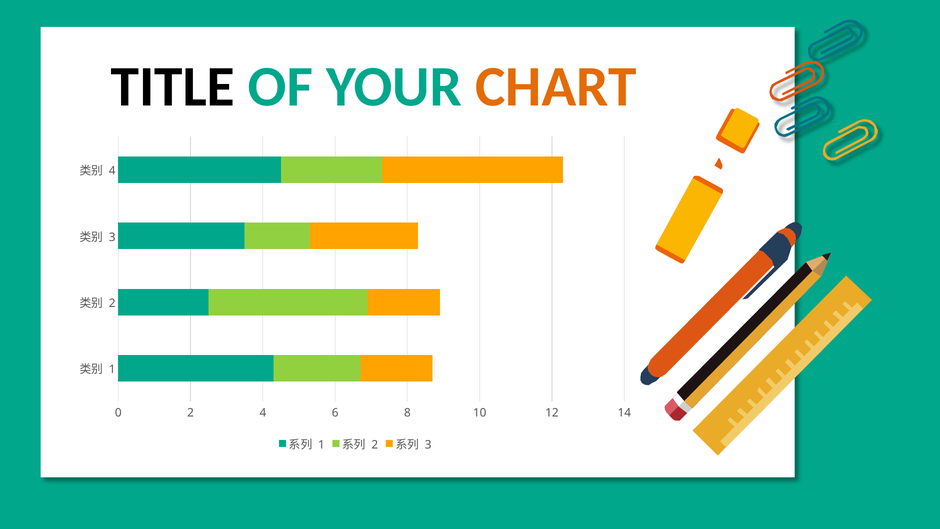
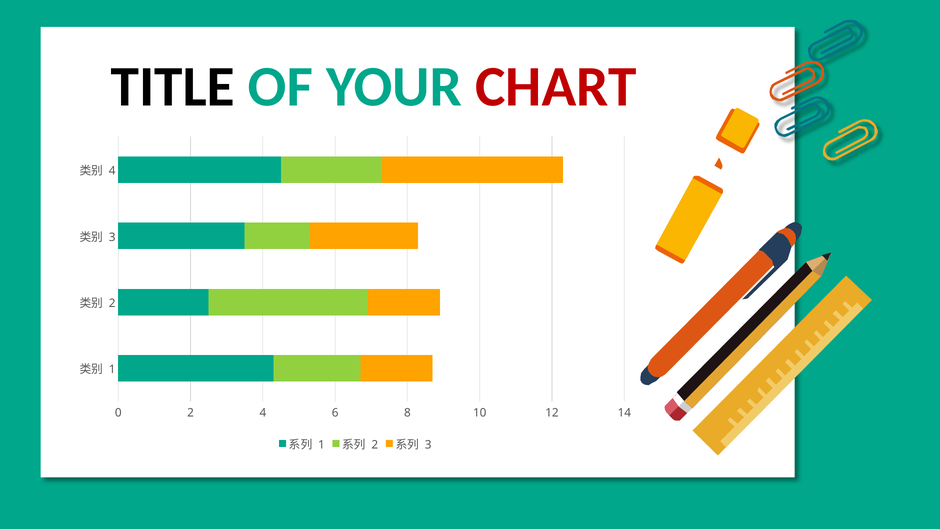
CHART colour: orange -> red
